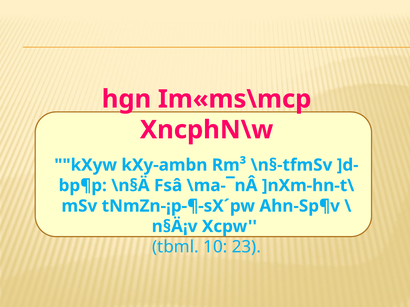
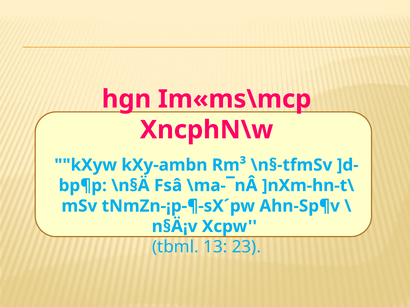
10: 10 -> 13
